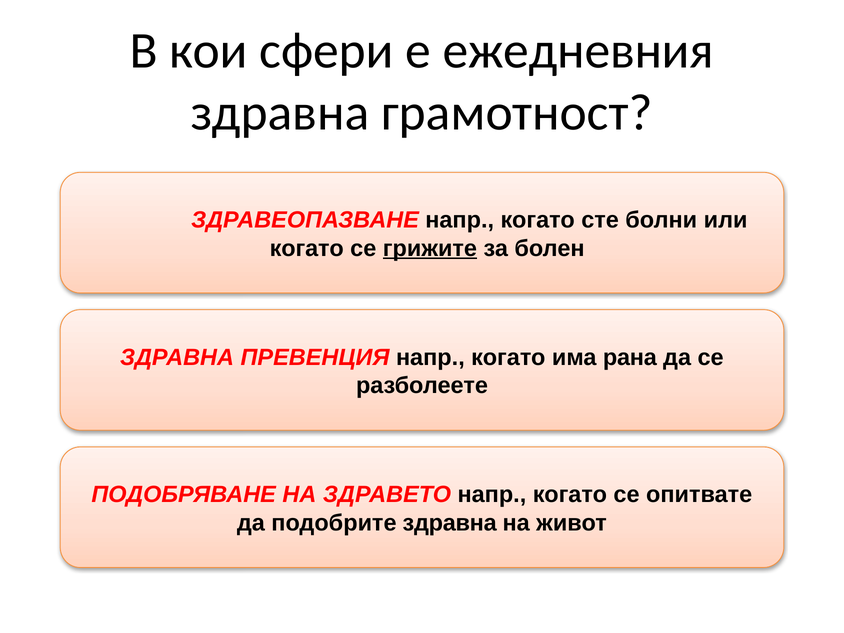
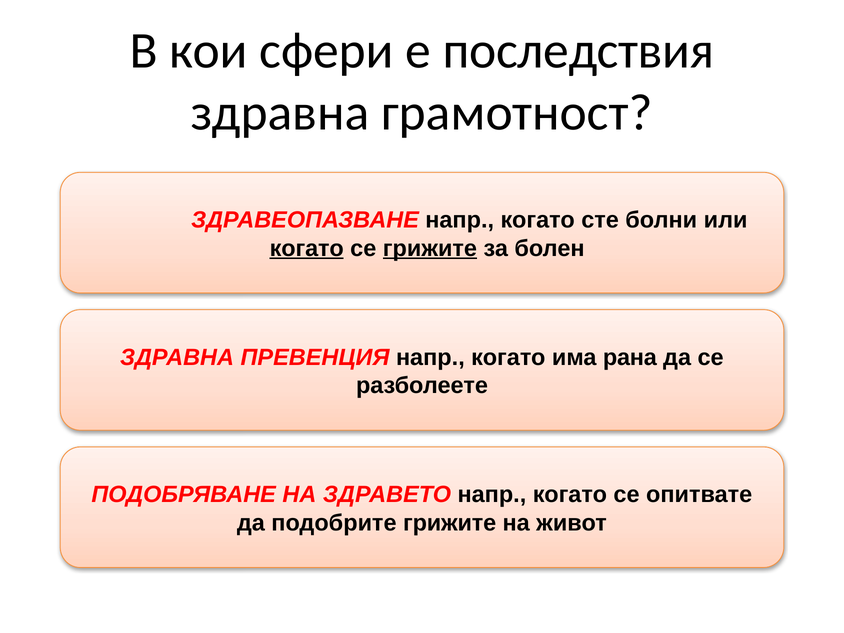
ежедневния: ежедневния -> последствия
когато at (307, 248) underline: none -> present
подобрите здравна: здравна -> грижите
